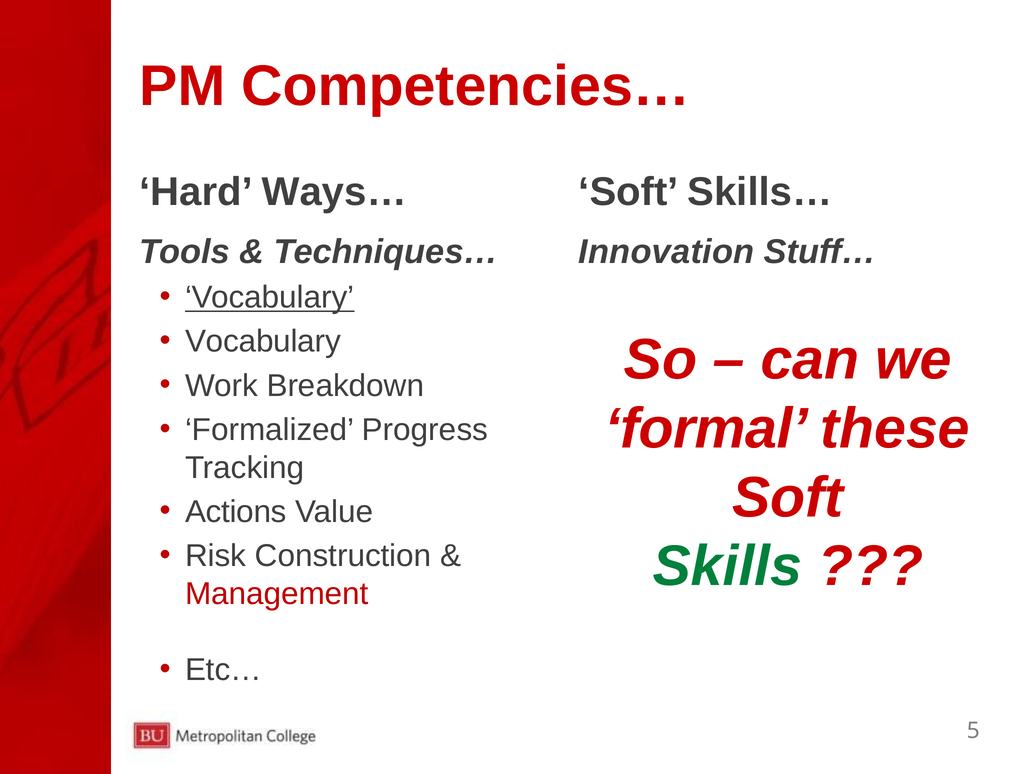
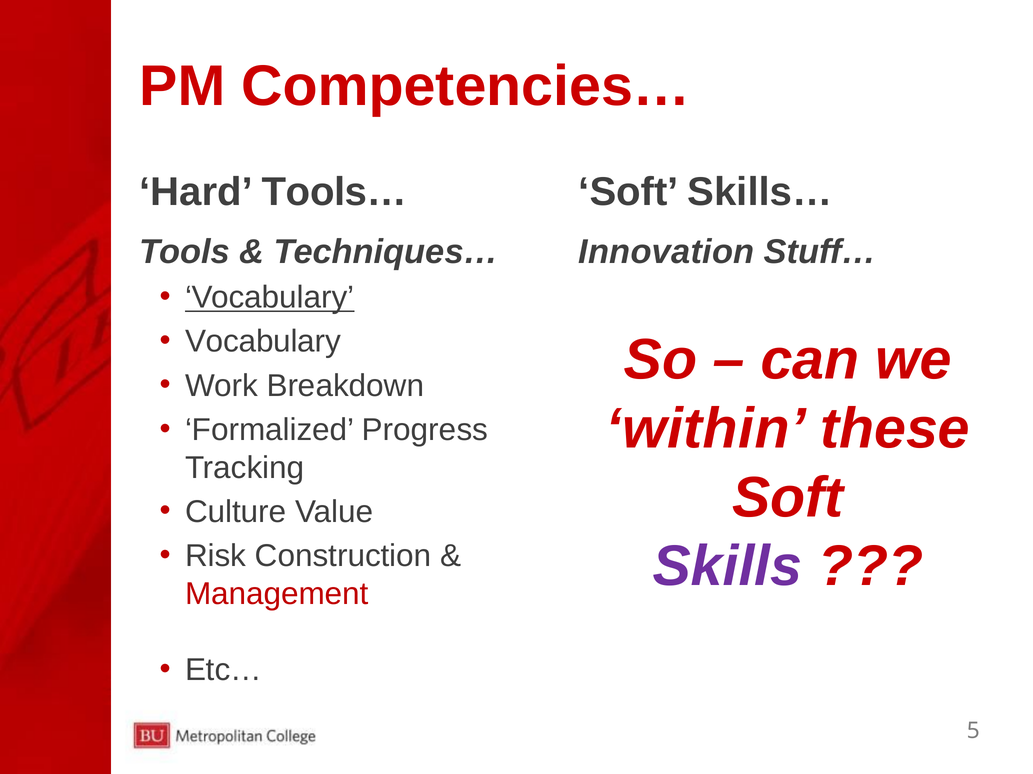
Ways…: Ways… -> Tools…
formal: formal -> within
Actions: Actions -> Culture
Skills colour: green -> purple
